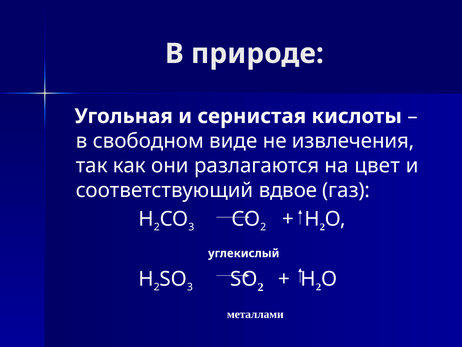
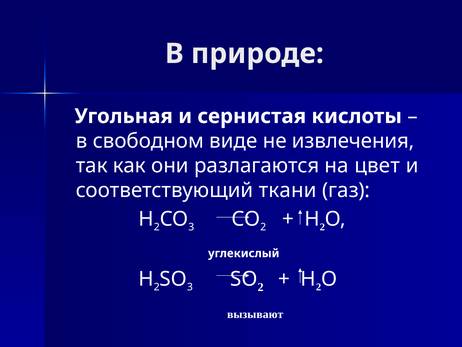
вдвое: вдвое -> ткани
металлами: металлами -> вызывают
